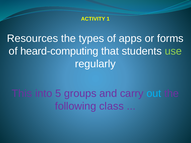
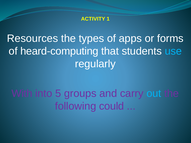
use colour: light green -> light blue
This: This -> With
class: class -> could
